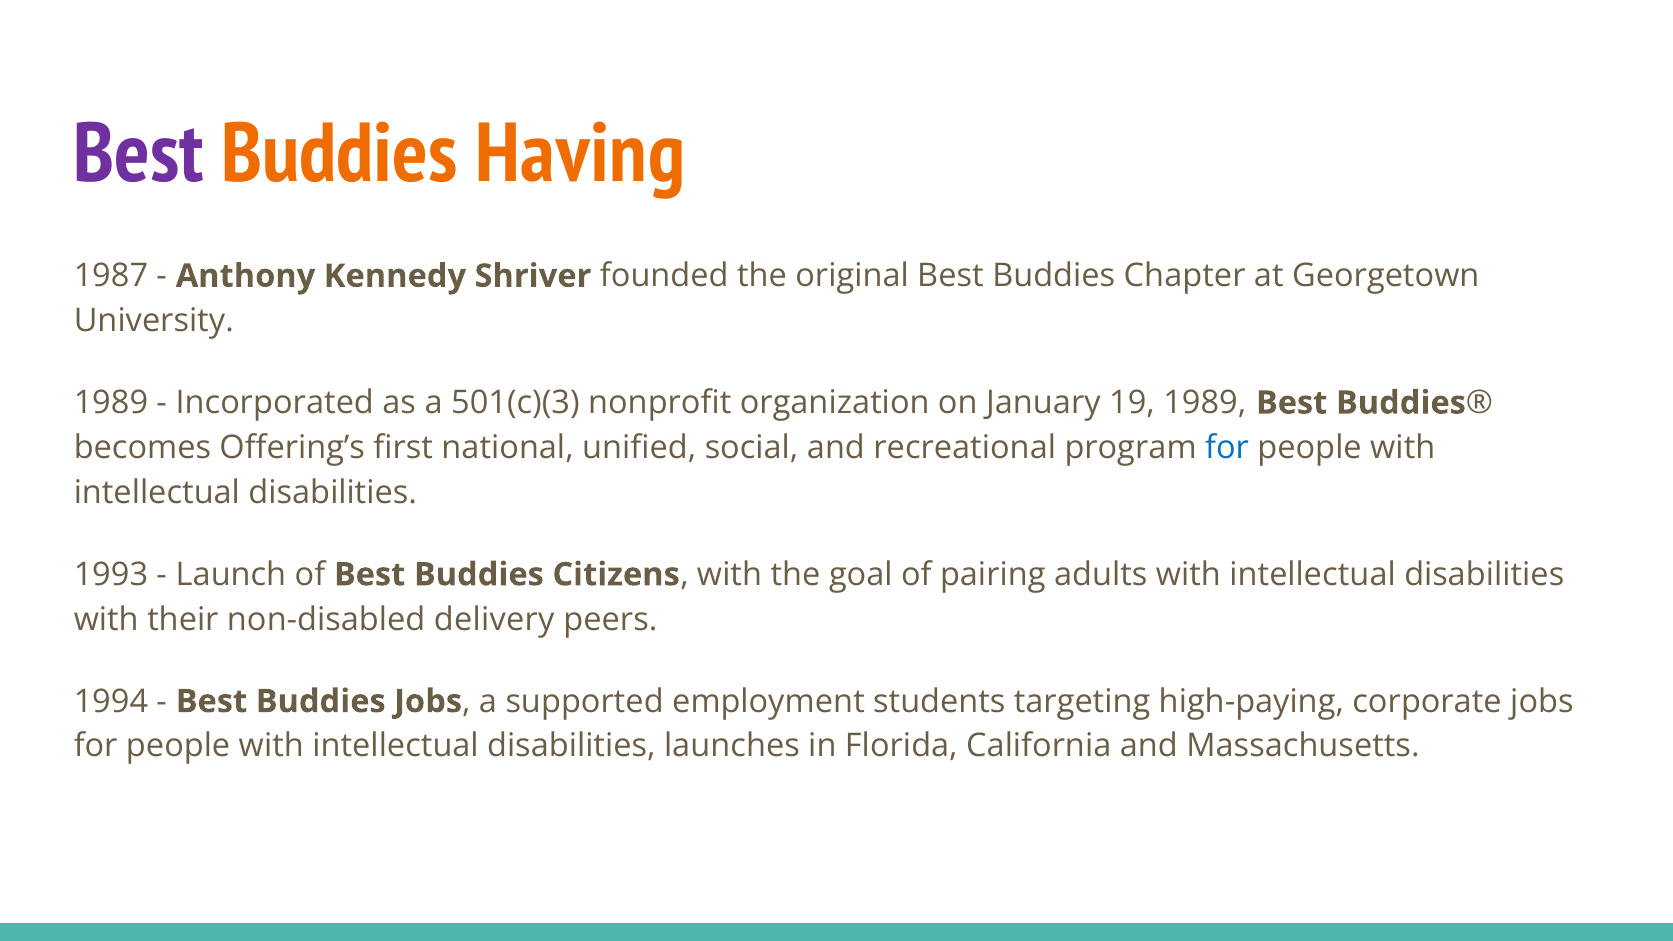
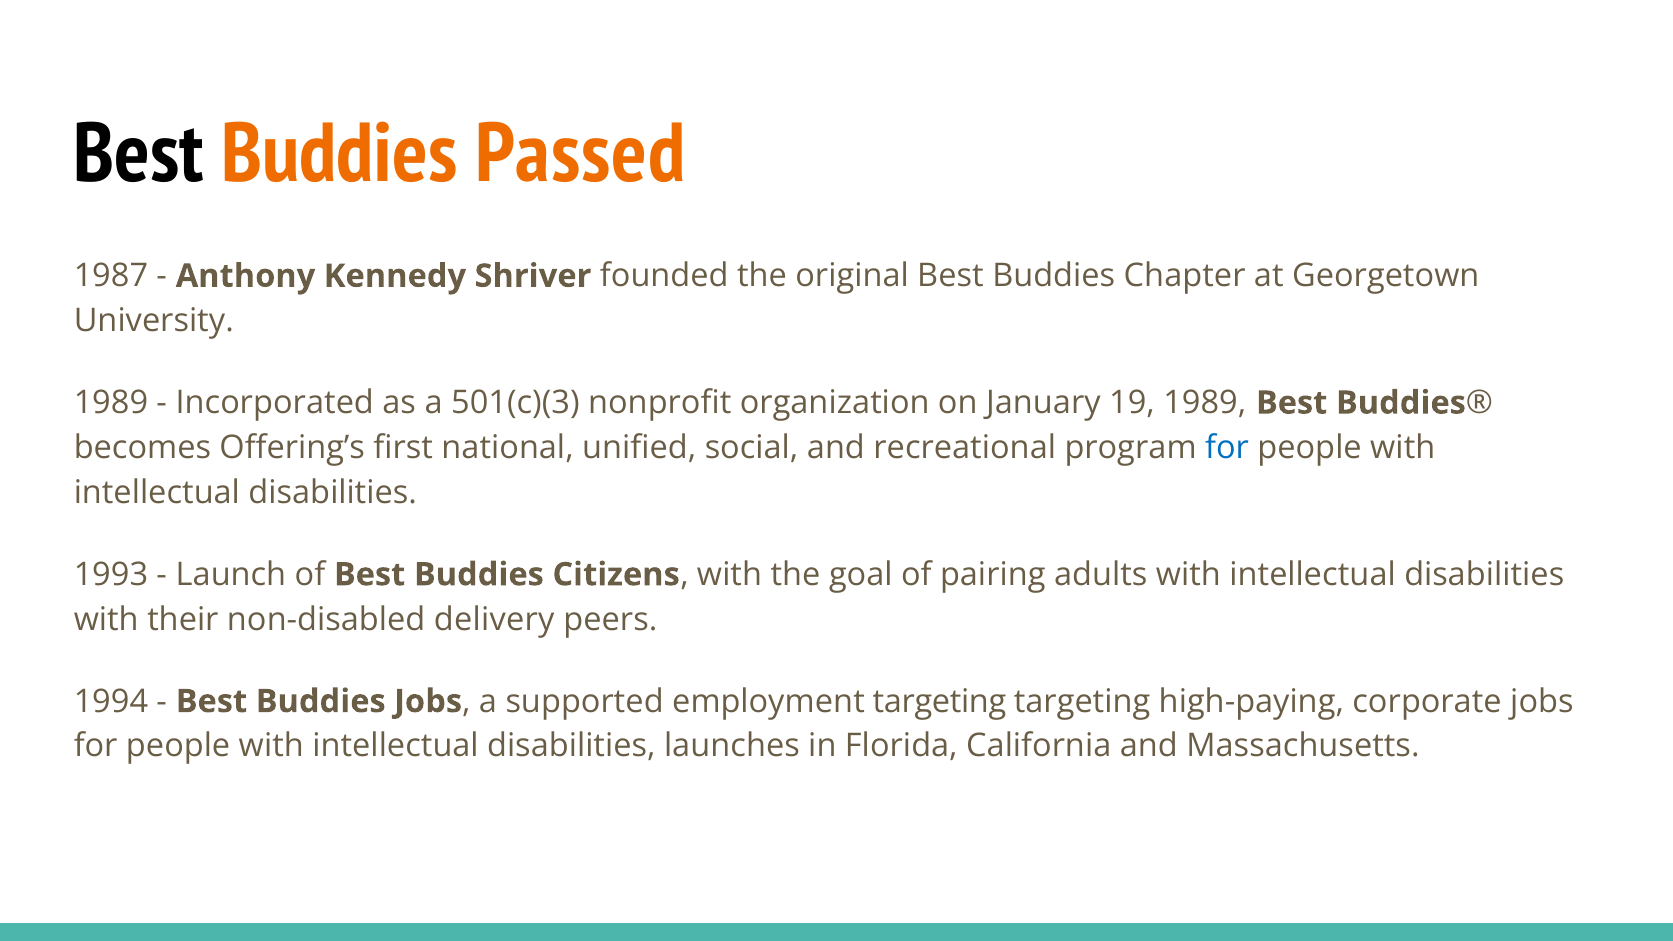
Best at (139, 154) colour: purple -> black
Having: Having -> Passed
employment students: students -> targeting
